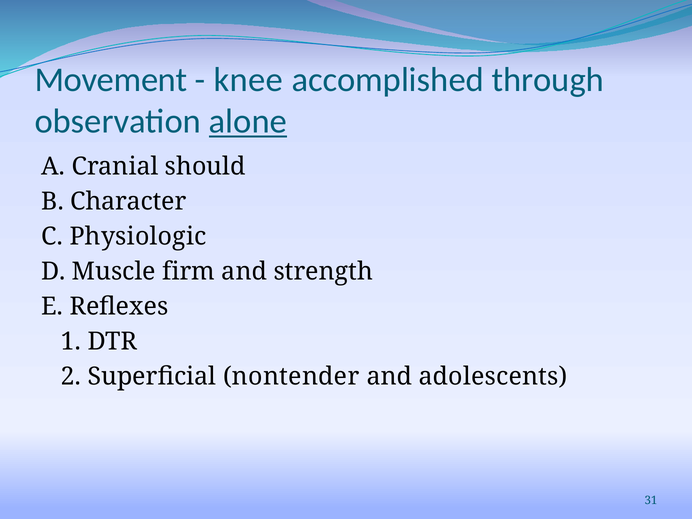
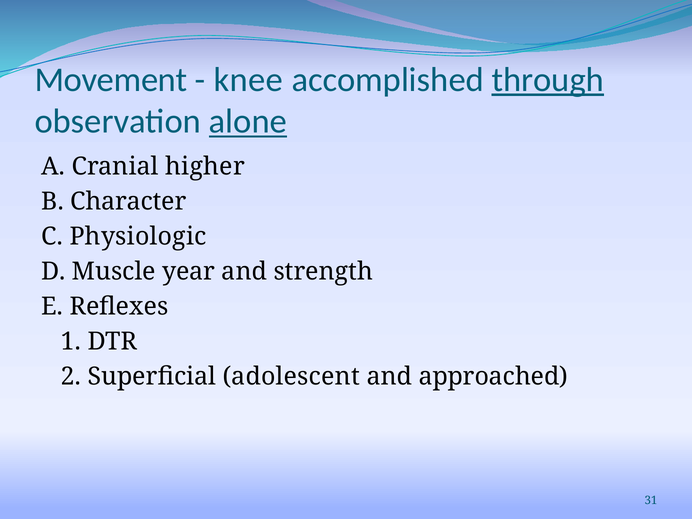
through underline: none -> present
should: should -> higher
firm: firm -> year
nontender: nontender -> adolescent
adolescents: adolescents -> approached
